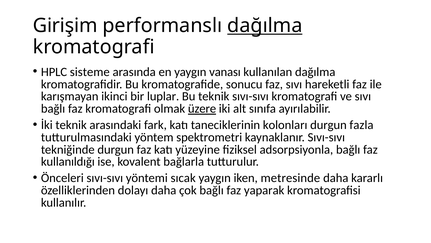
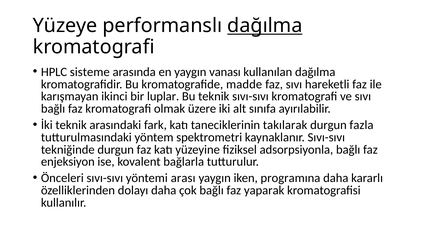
Girişim: Girişim -> Yüzeye
sonucu: sonucu -> madde
üzere underline: present -> none
kolonları: kolonları -> takılarak
kullanıldığı: kullanıldığı -> enjeksiyon
sıcak: sıcak -> arası
metresinde: metresinde -> programına
